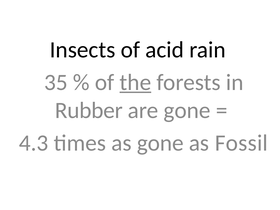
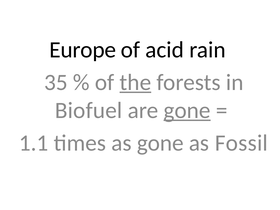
Insects: Insects -> Europe
Rubber: Rubber -> Biofuel
gone at (187, 110) underline: none -> present
4.3: 4.3 -> 1.1
